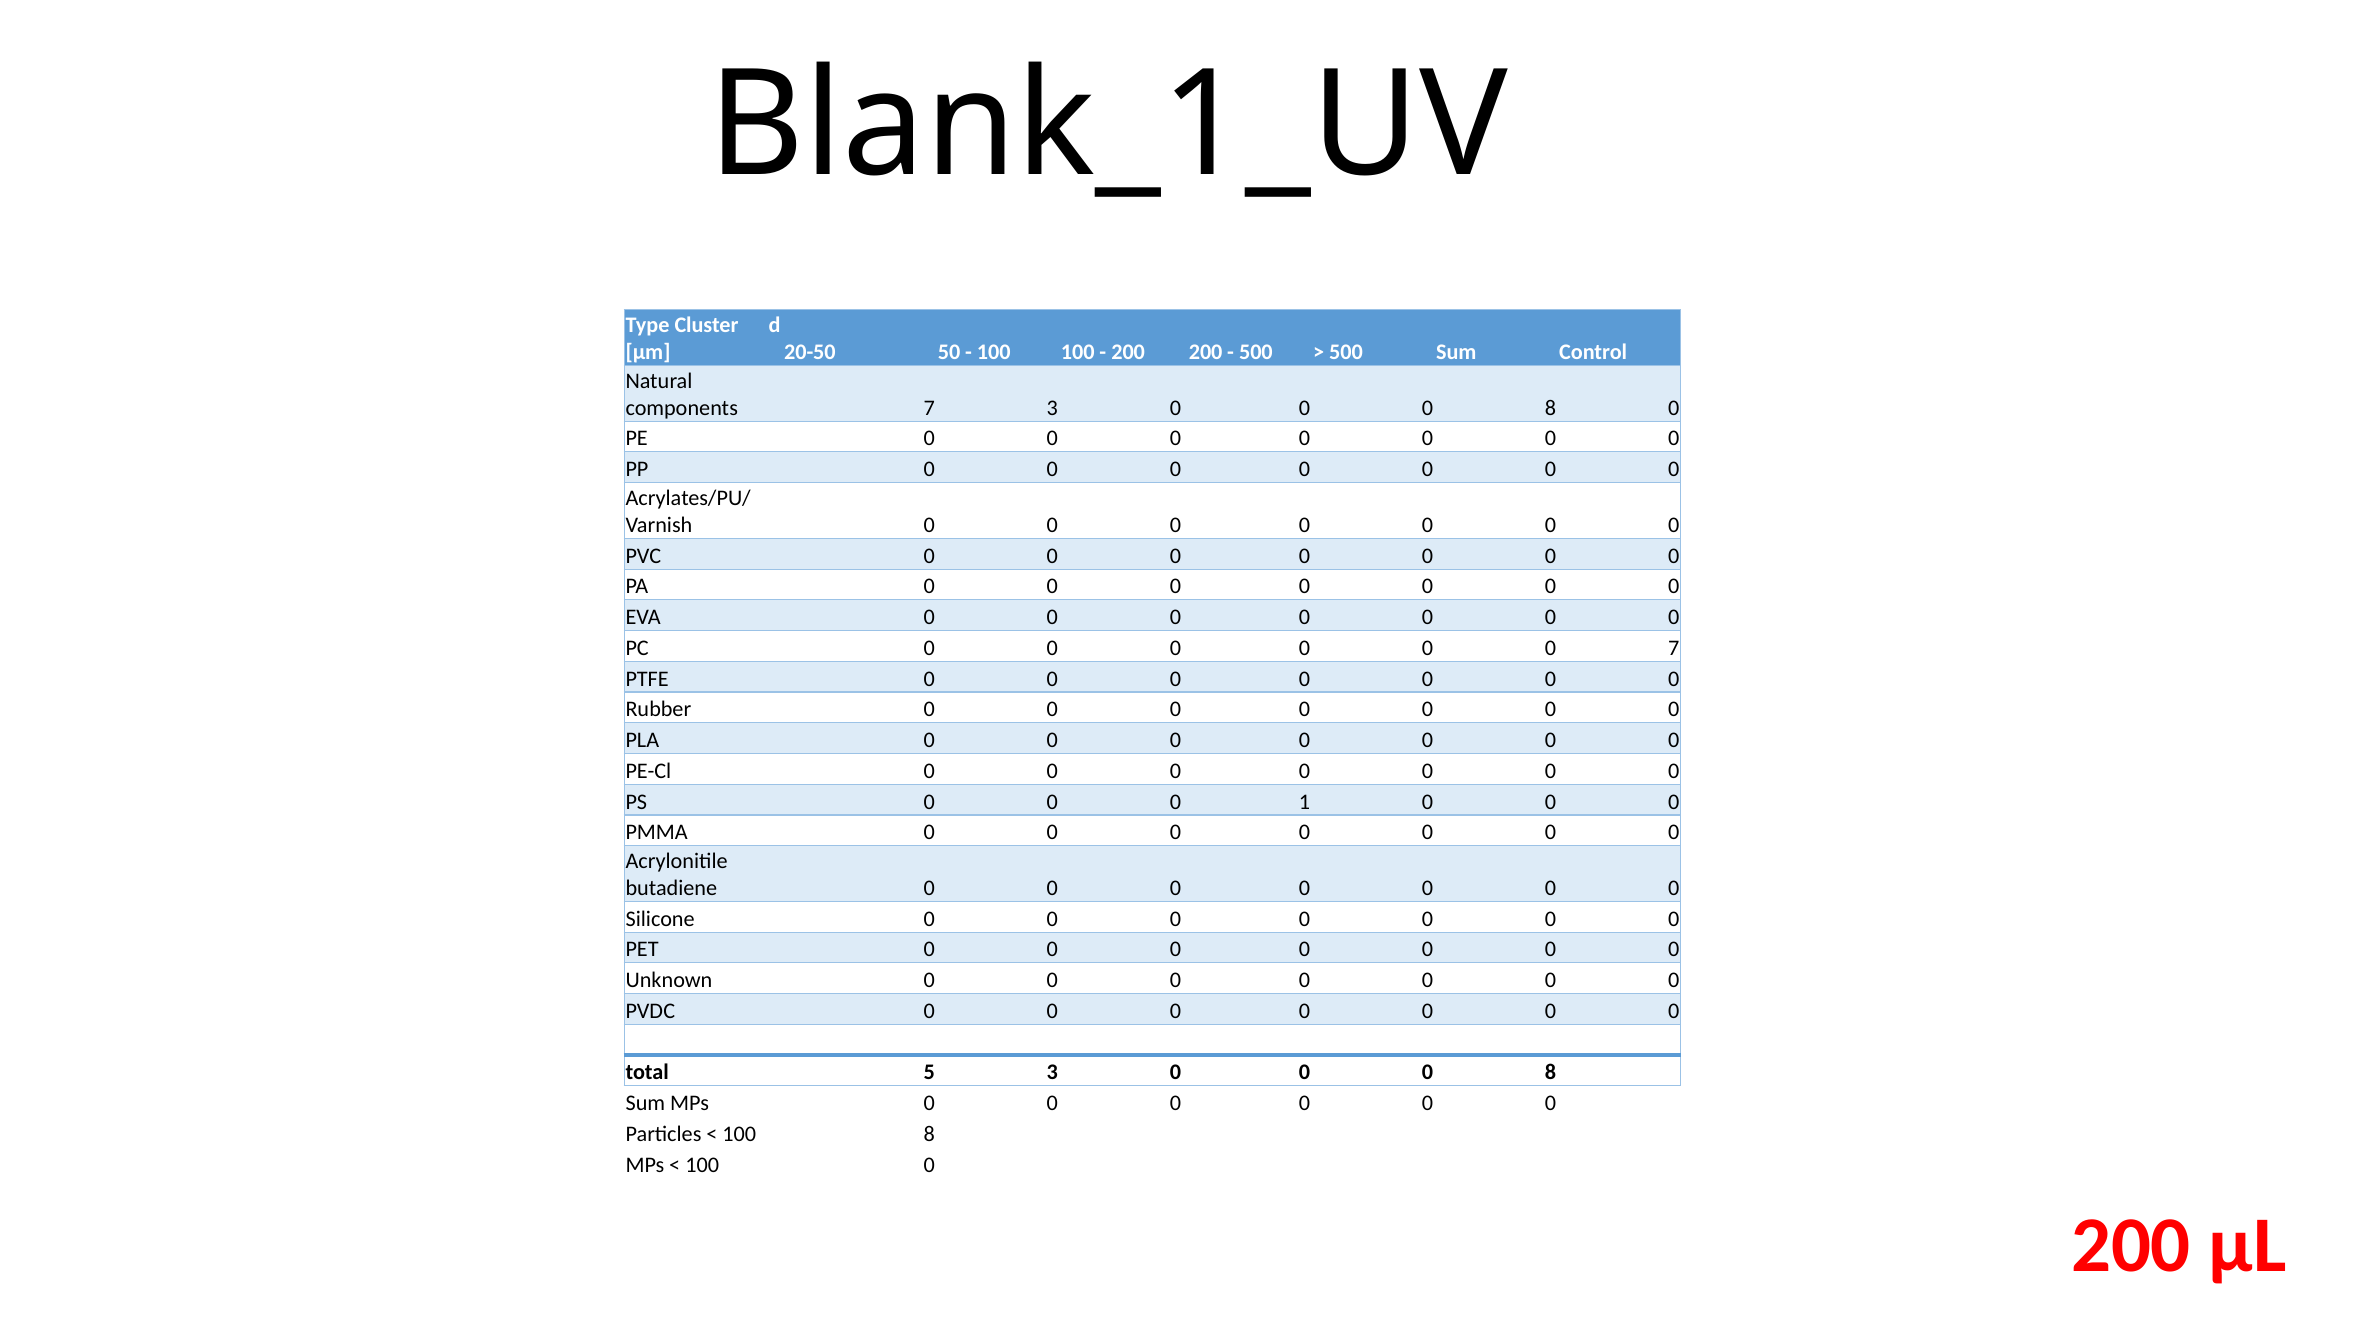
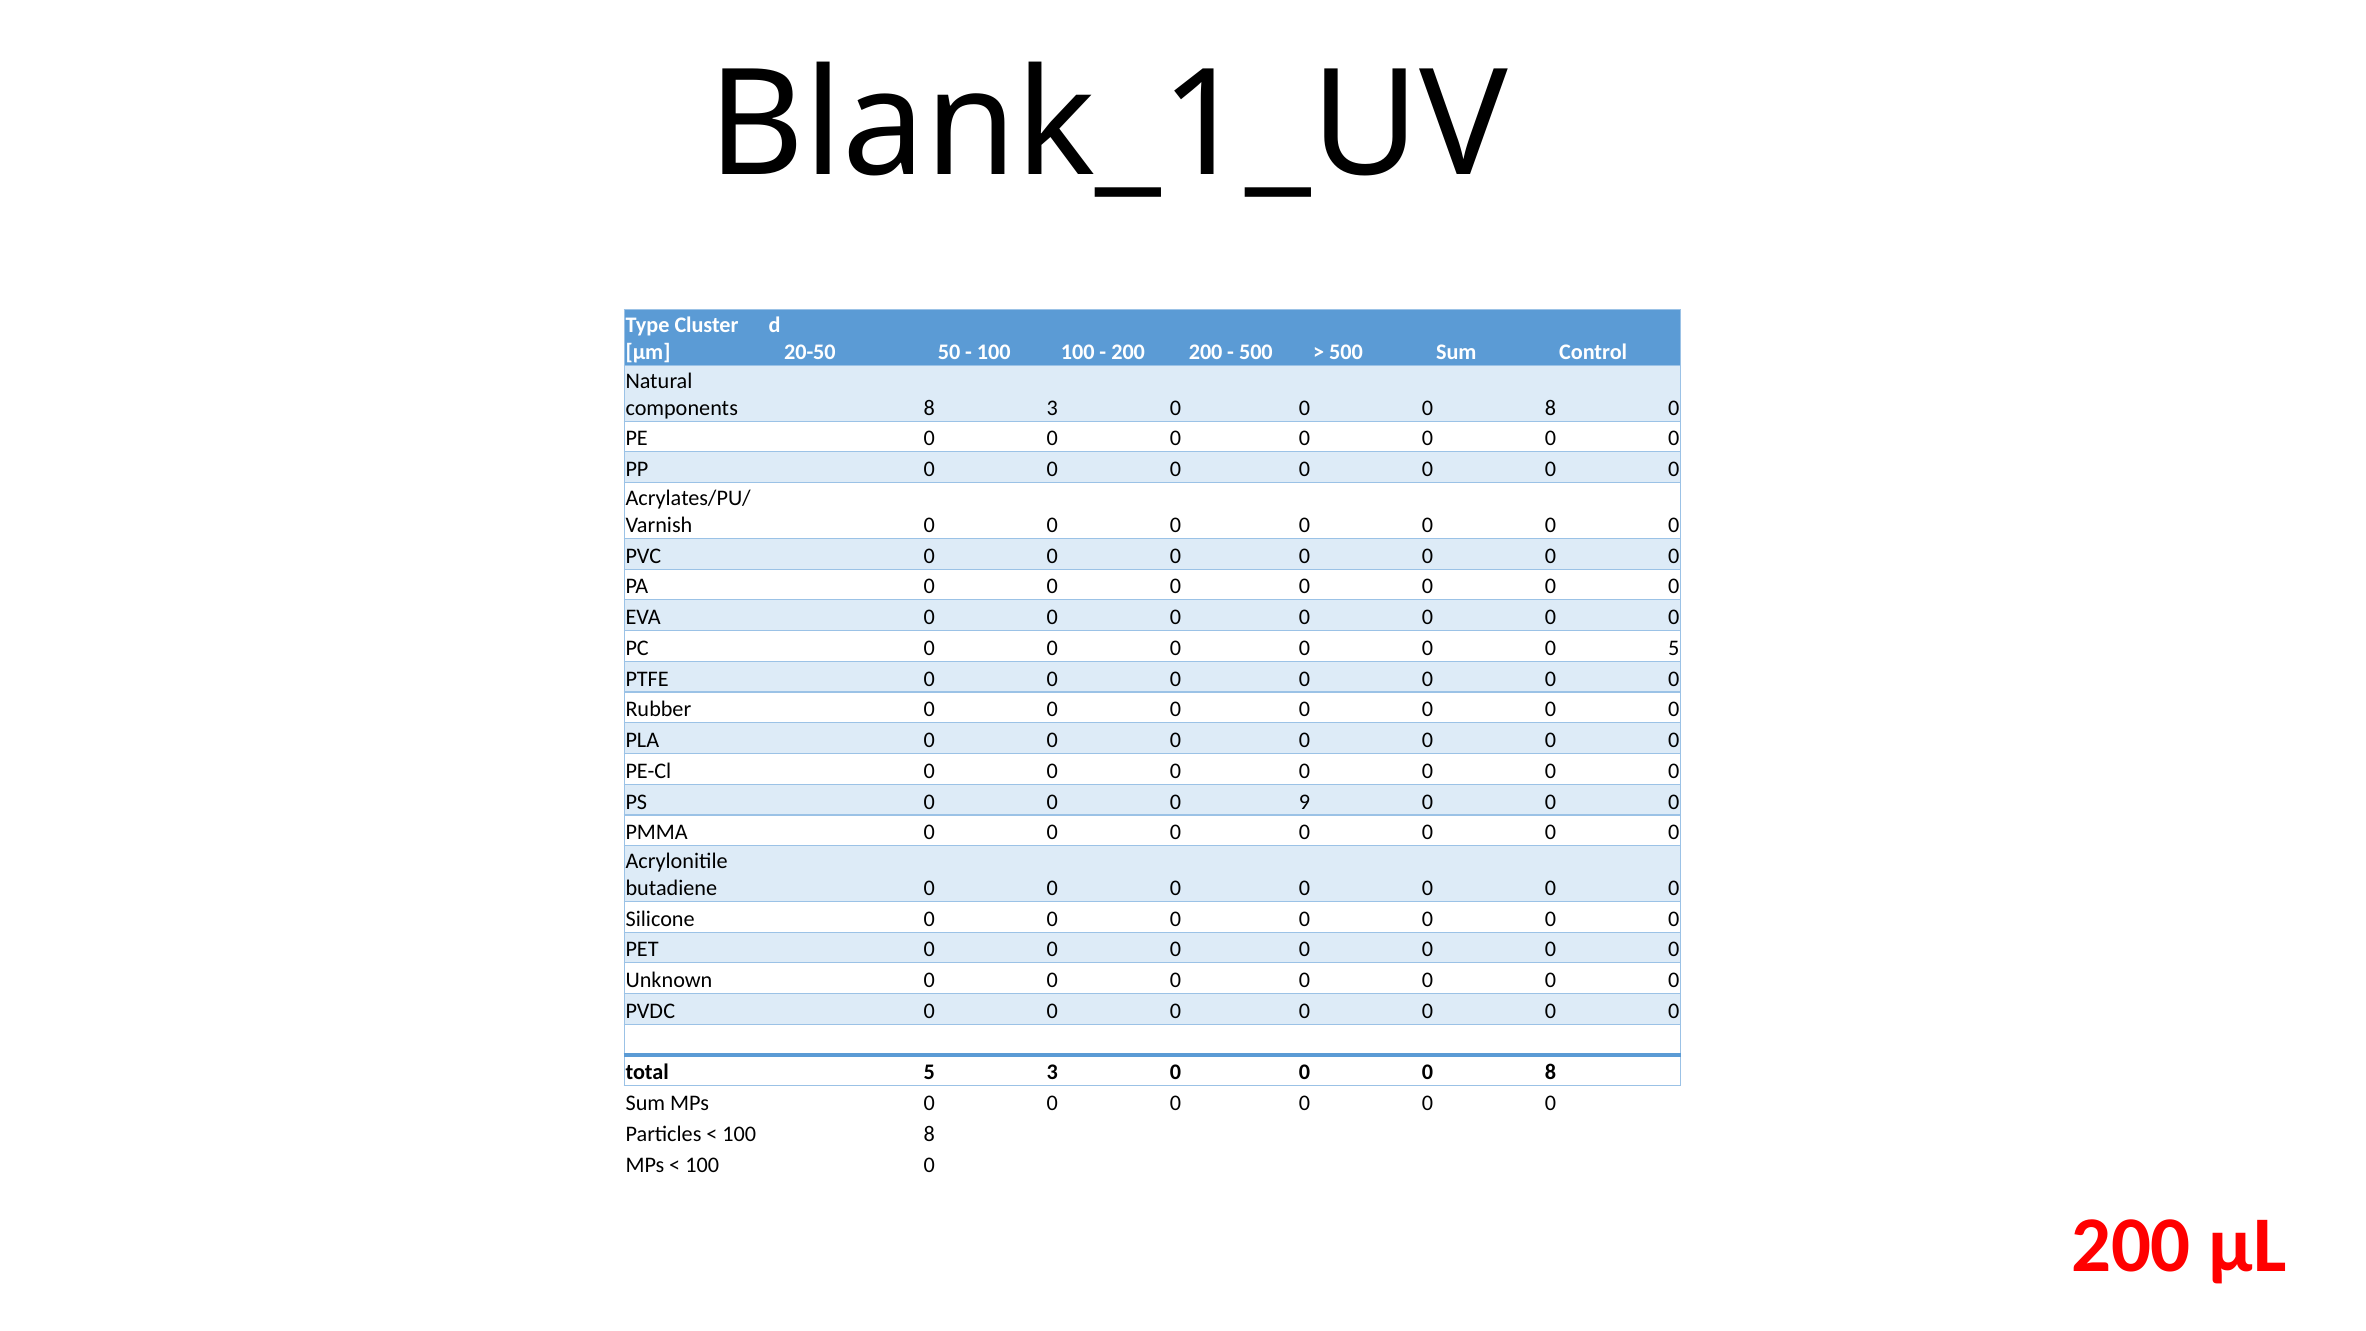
components 7: 7 -> 8
0 7: 7 -> 5
1: 1 -> 9
